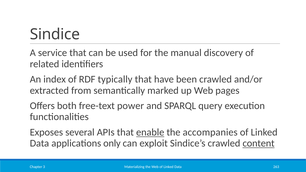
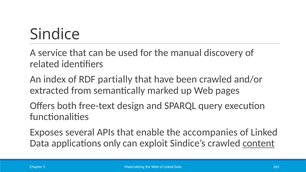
typically: typically -> partially
power: power -> design
enable underline: present -> none
